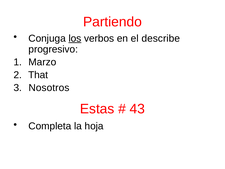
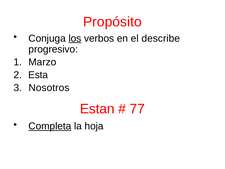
Partiendo: Partiendo -> Propósito
That: That -> Esta
Estas: Estas -> Estan
43: 43 -> 77
Completa underline: none -> present
